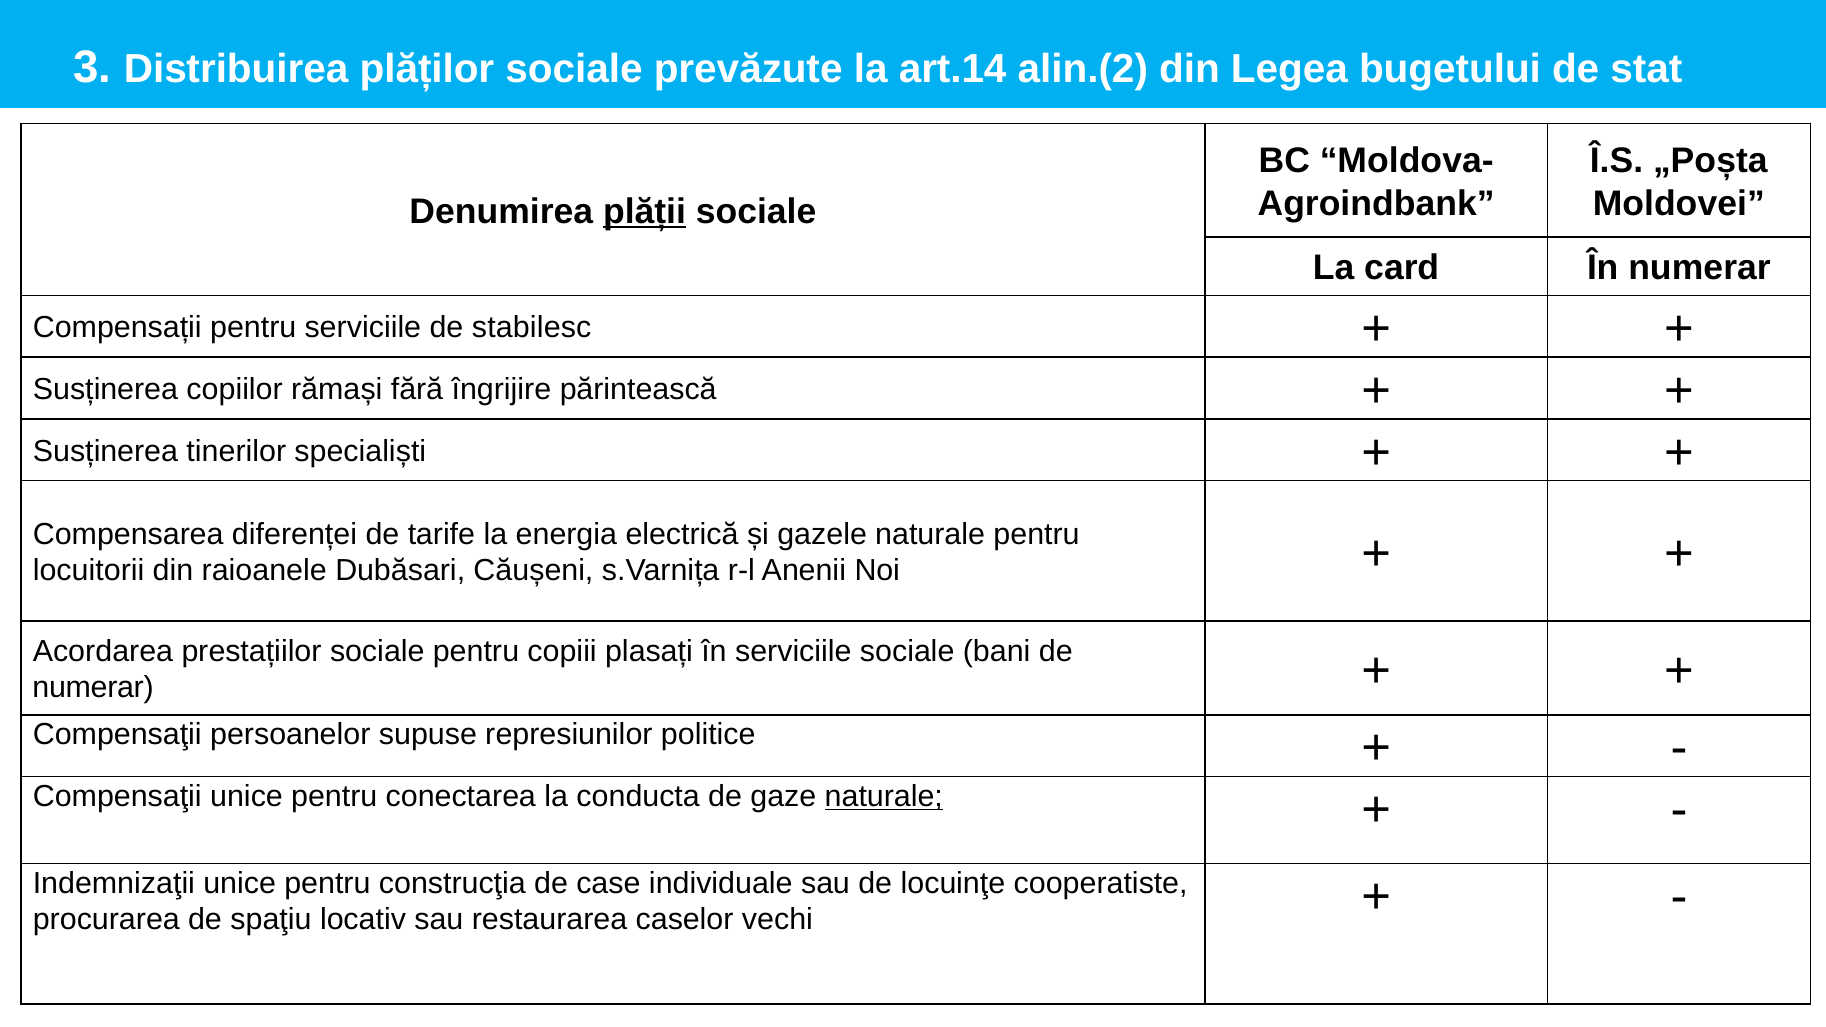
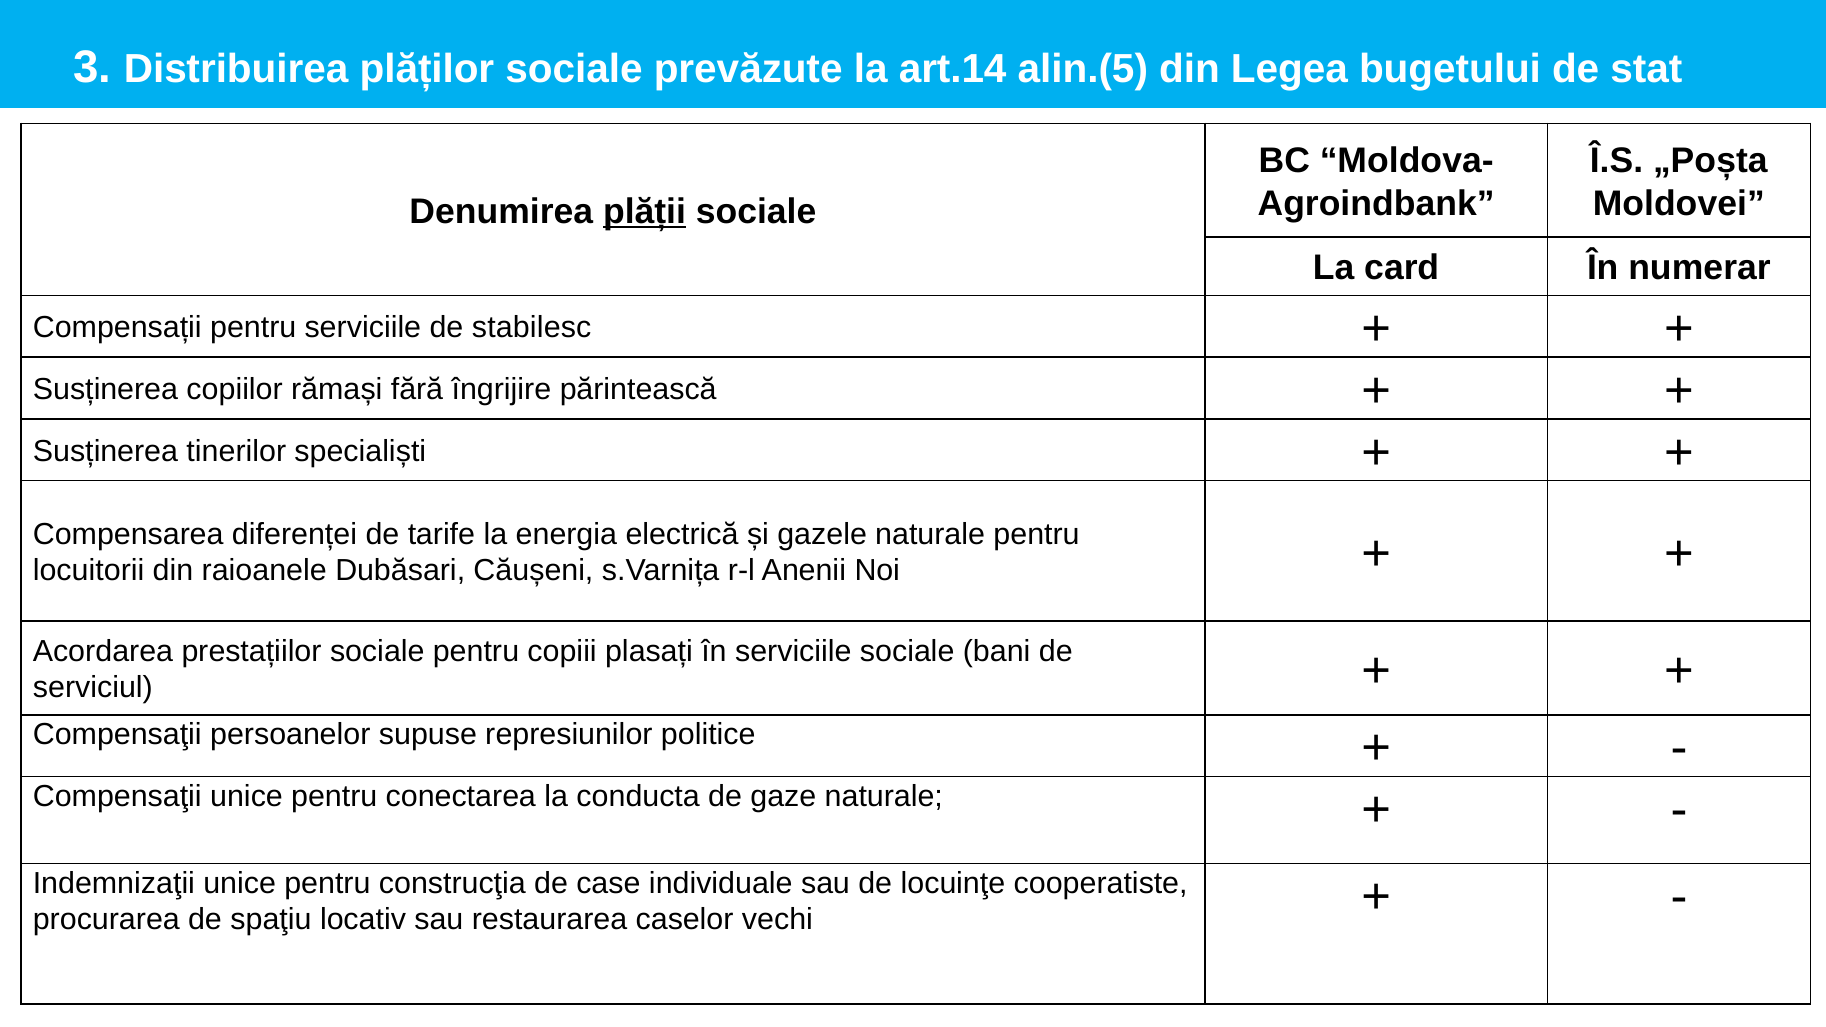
alin.(2: alin.(2 -> alin.(5
numerar at (93, 688): numerar -> serviciul
naturale at (884, 797) underline: present -> none
